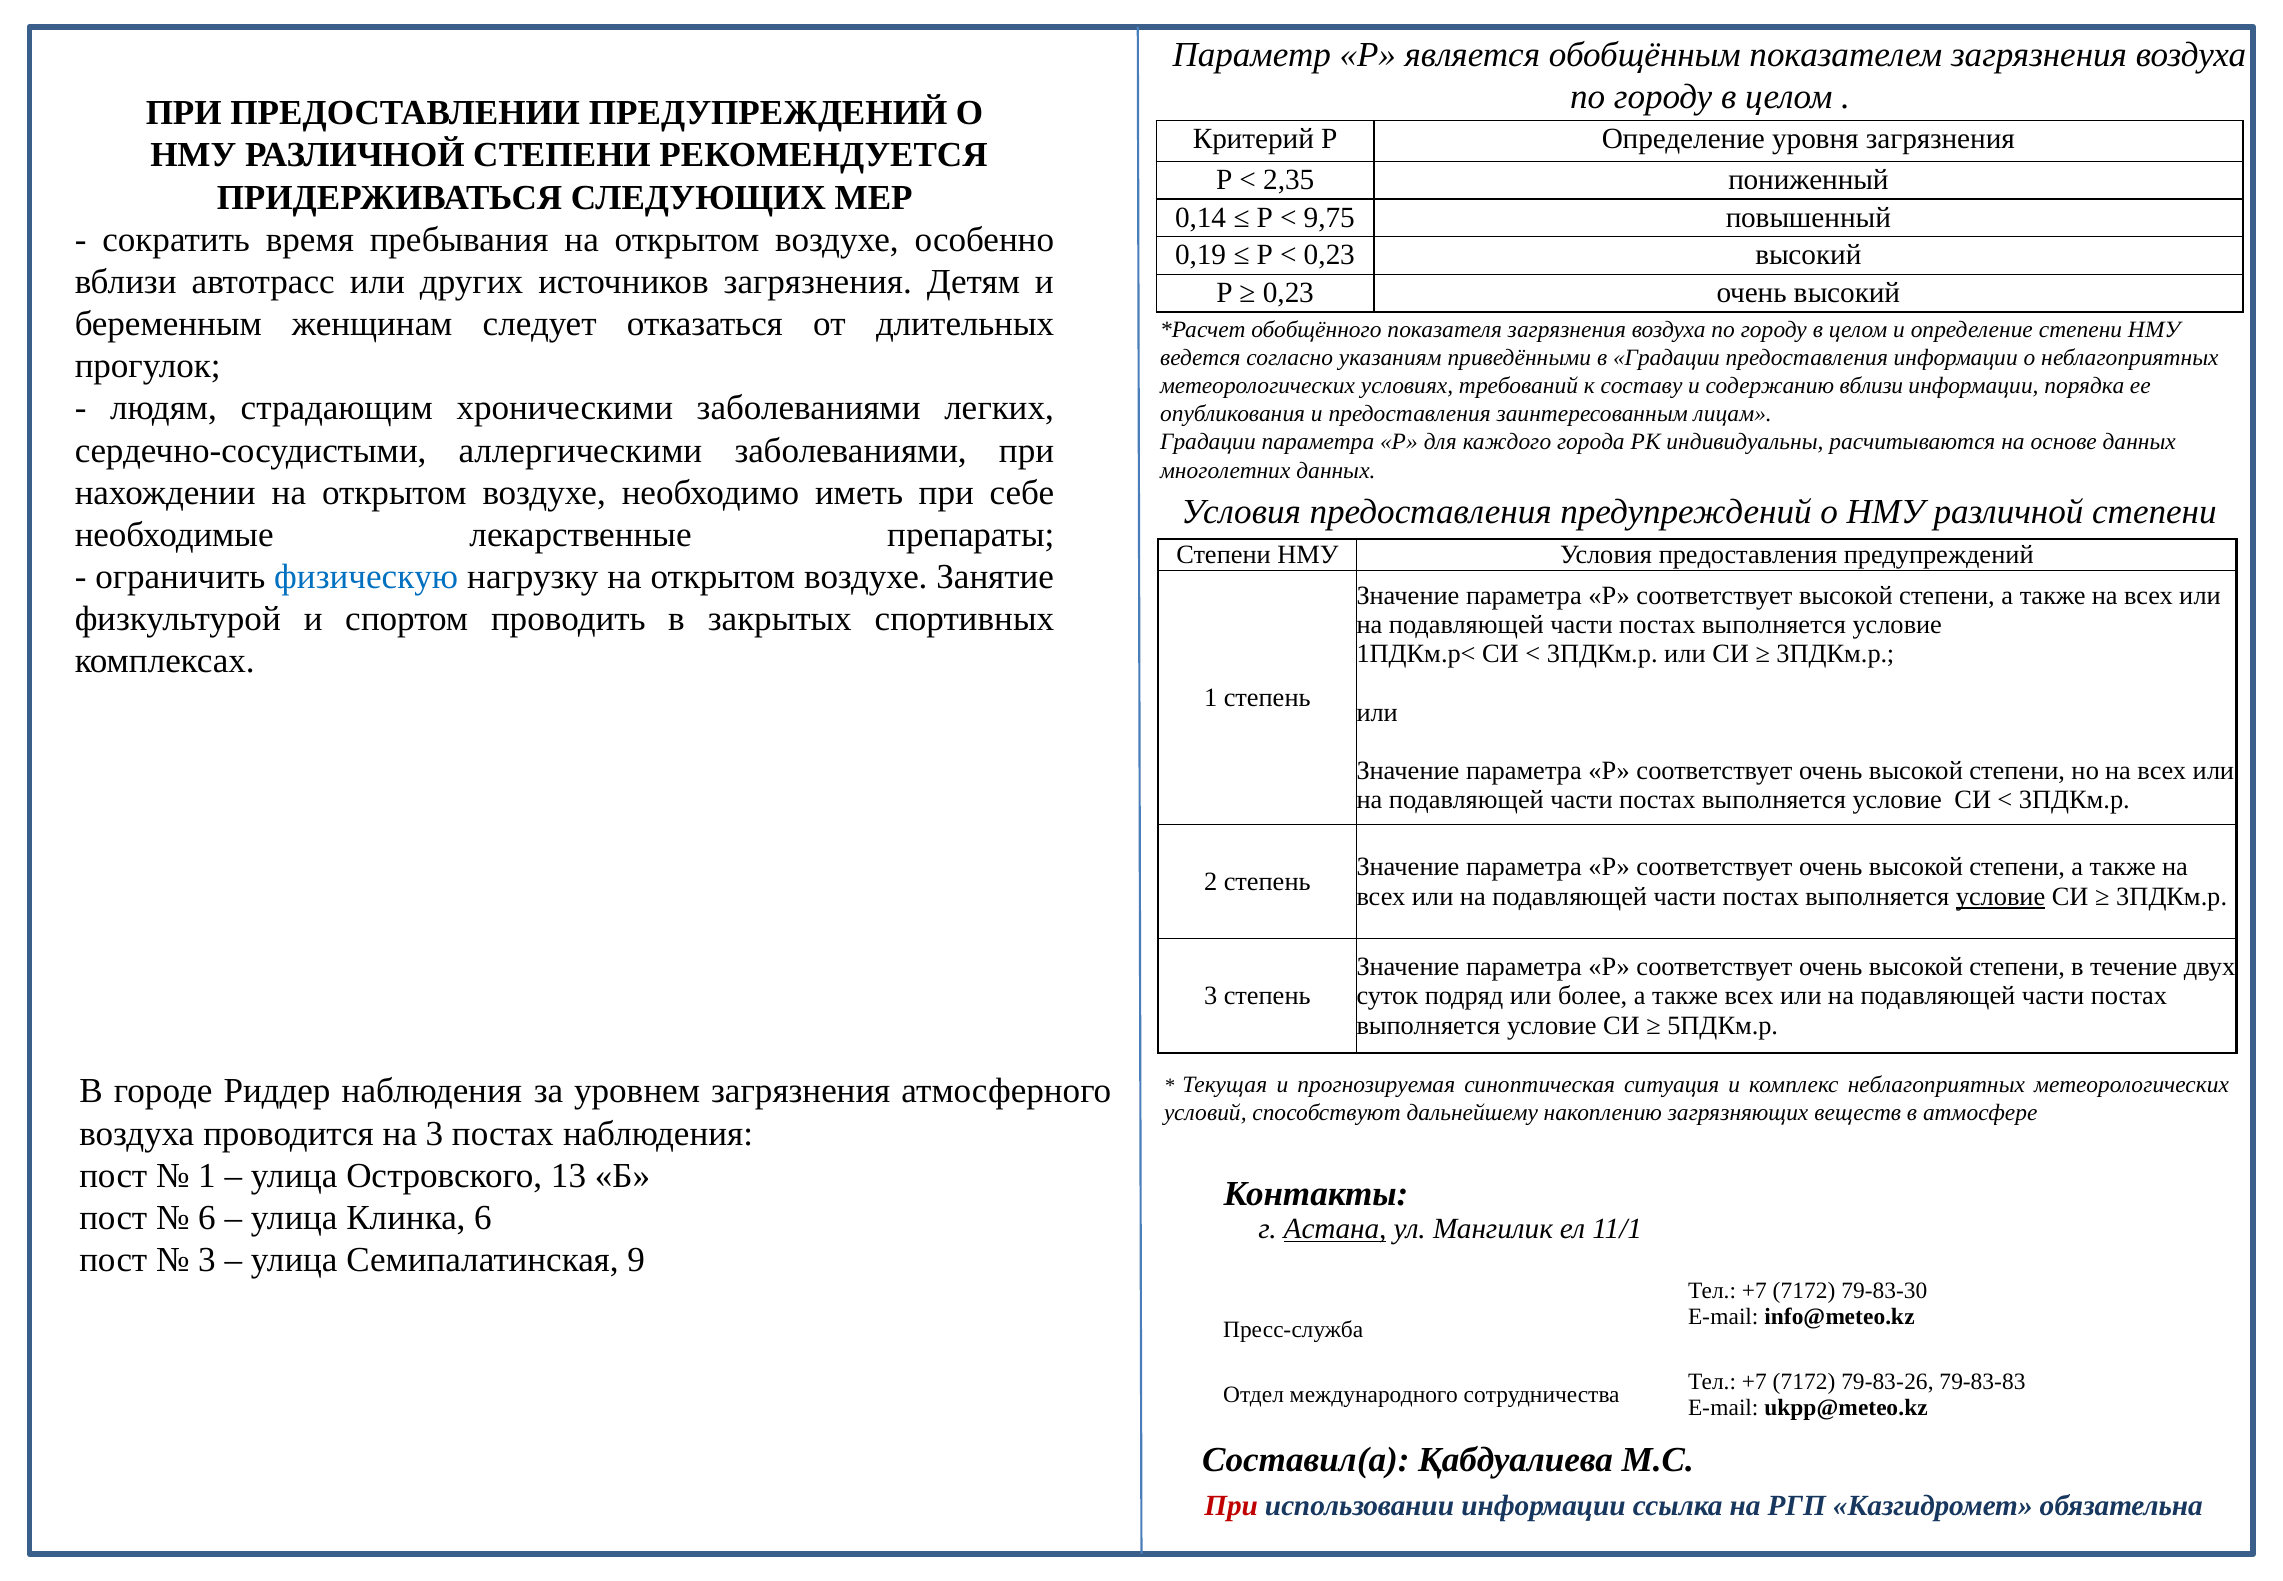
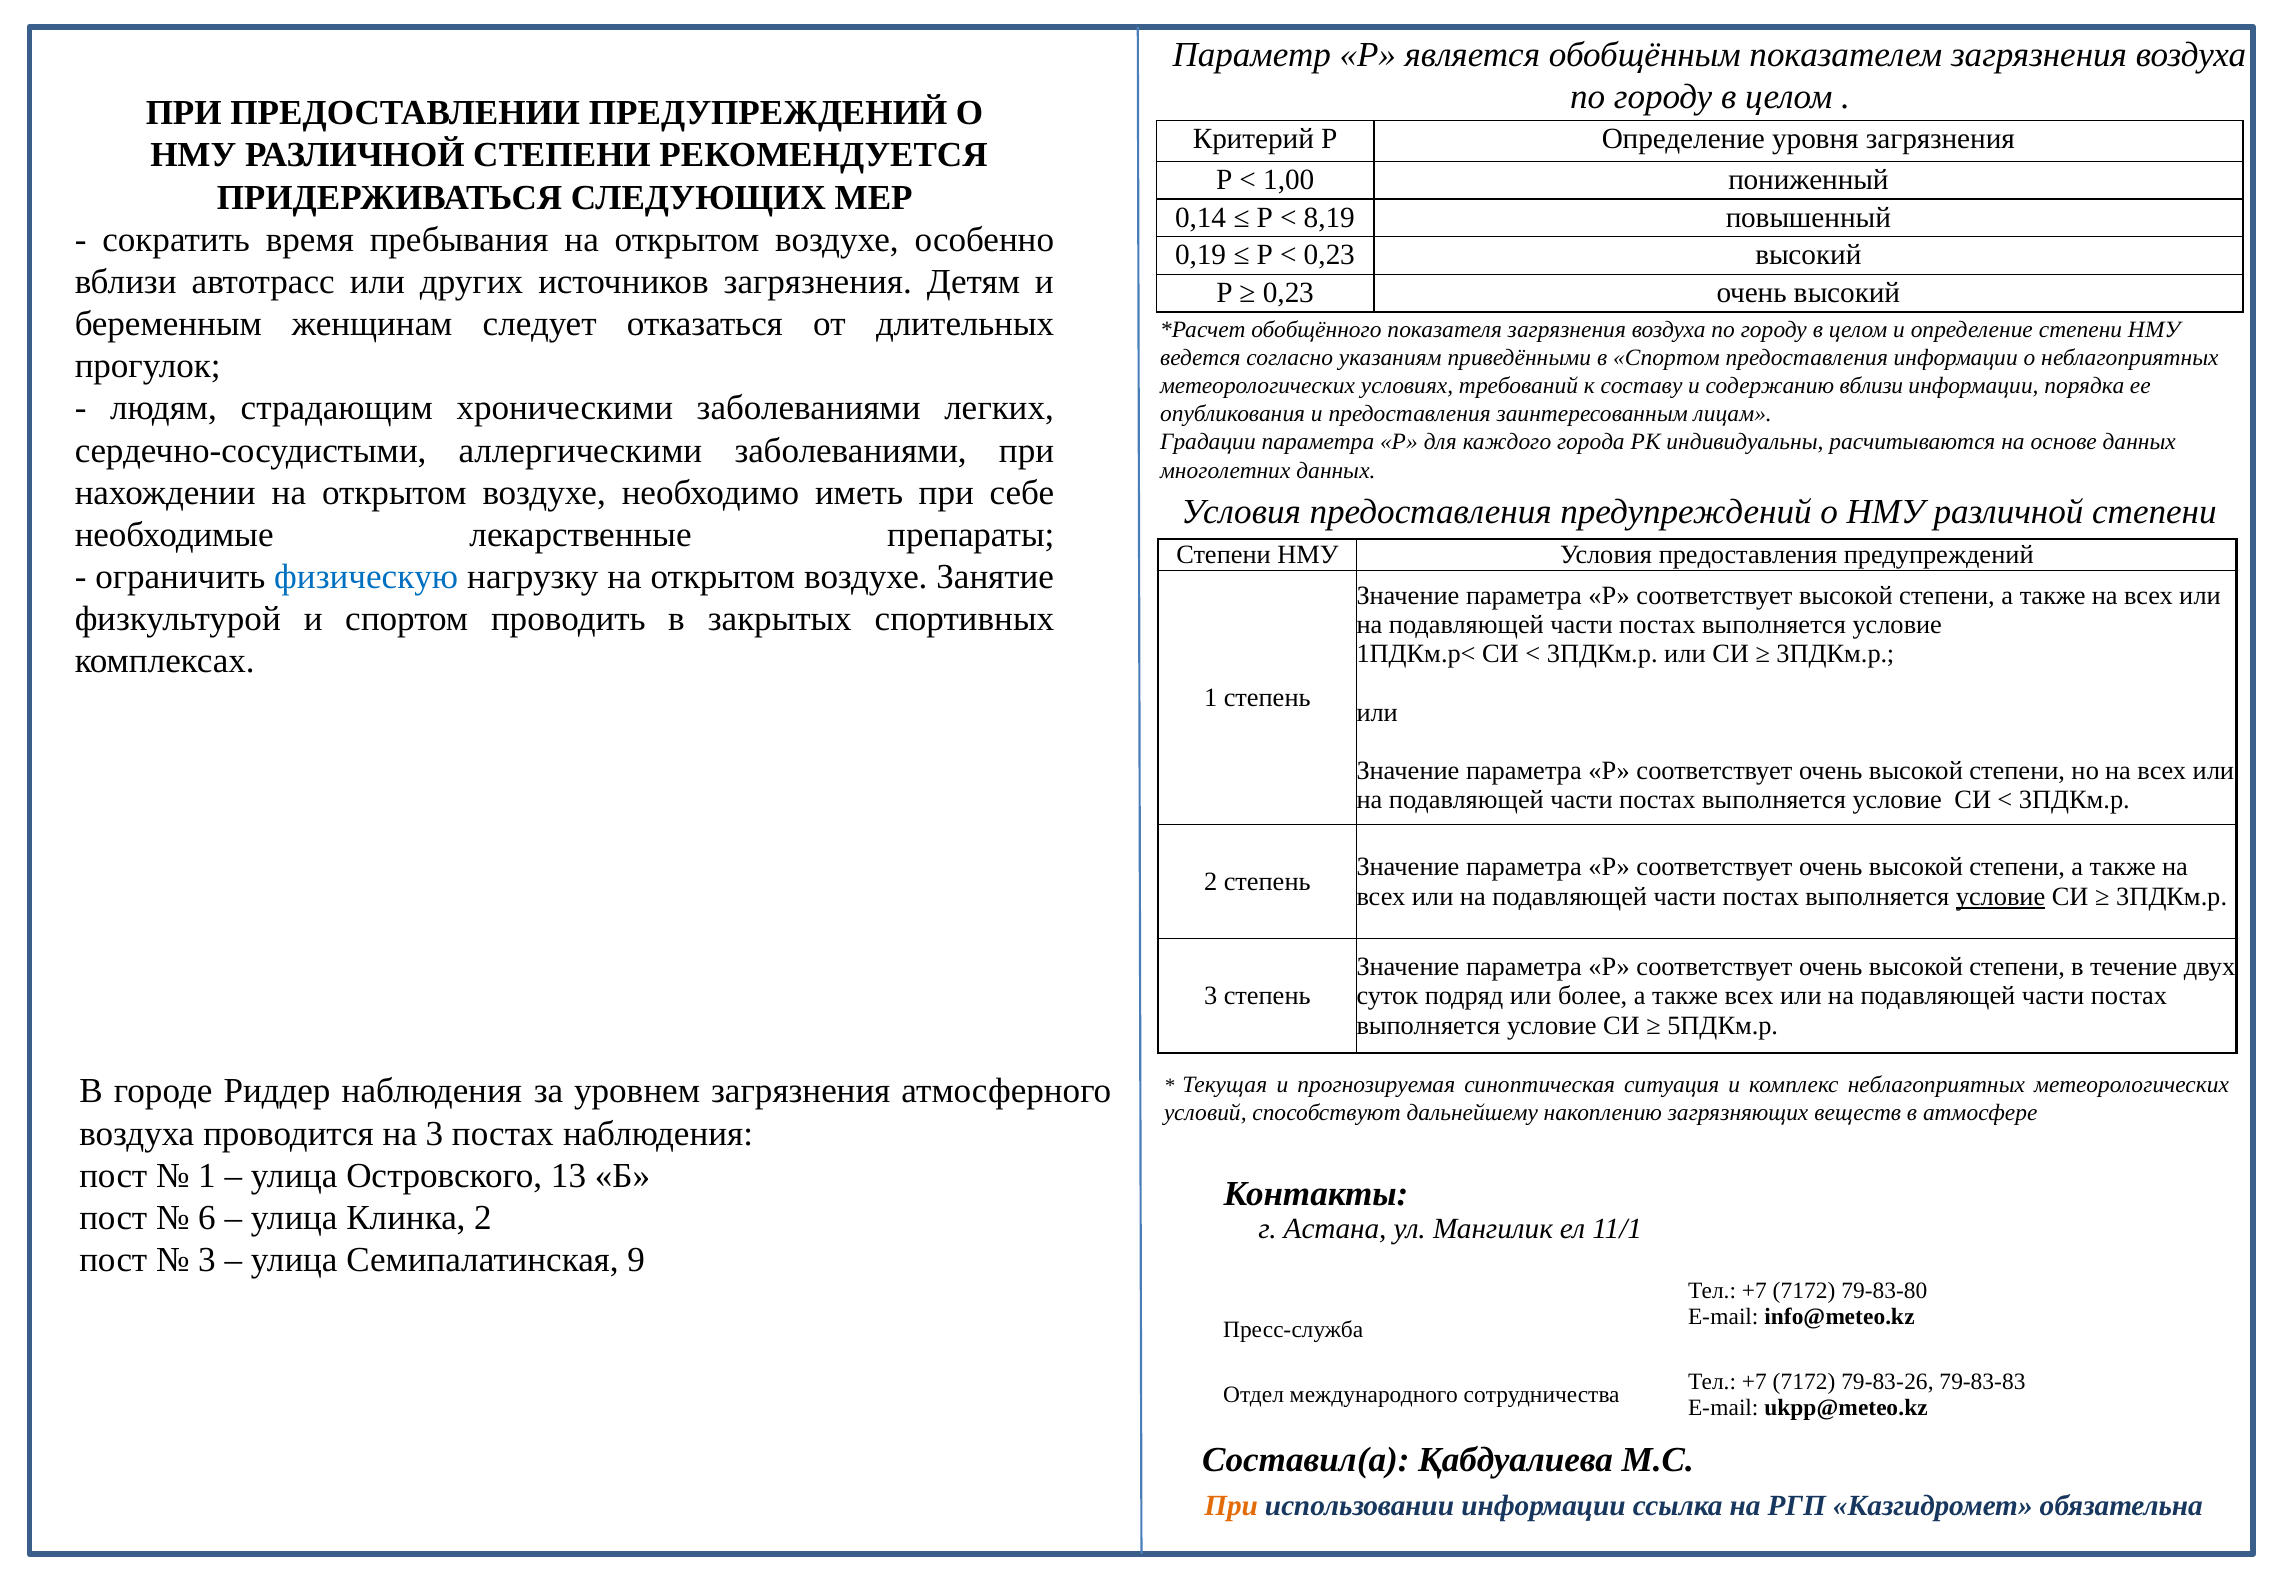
2,35: 2,35 -> 1,00
9,75: 9,75 -> 8,19
в Градации: Градации -> Спортом
Клинка 6: 6 -> 2
Астана underline: present -> none
79-83-30: 79-83-30 -> 79-83-80
При at (1231, 1505) colour: red -> orange
